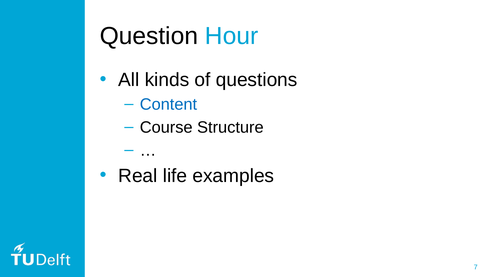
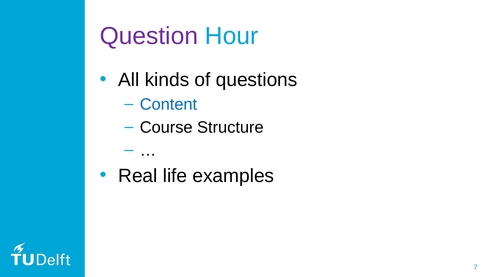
Question colour: black -> purple
